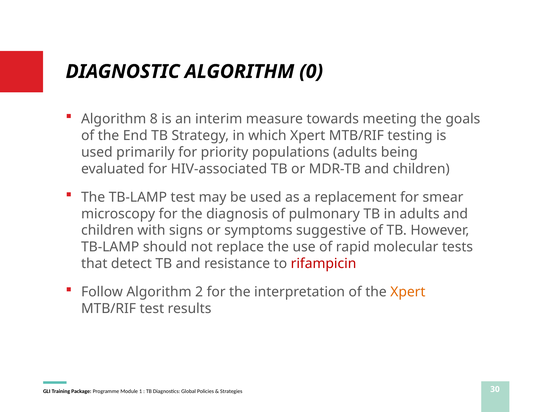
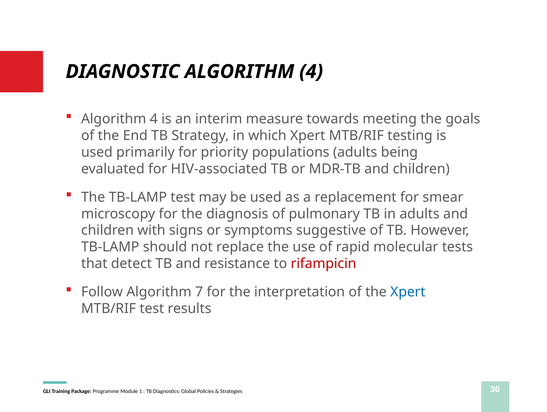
DIAGNOSTIC ALGORITHM 0: 0 -> 4
8 at (154, 119): 8 -> 4
2: 2 -> 7
Xpert at (408, 292) colour: orange -> blue
